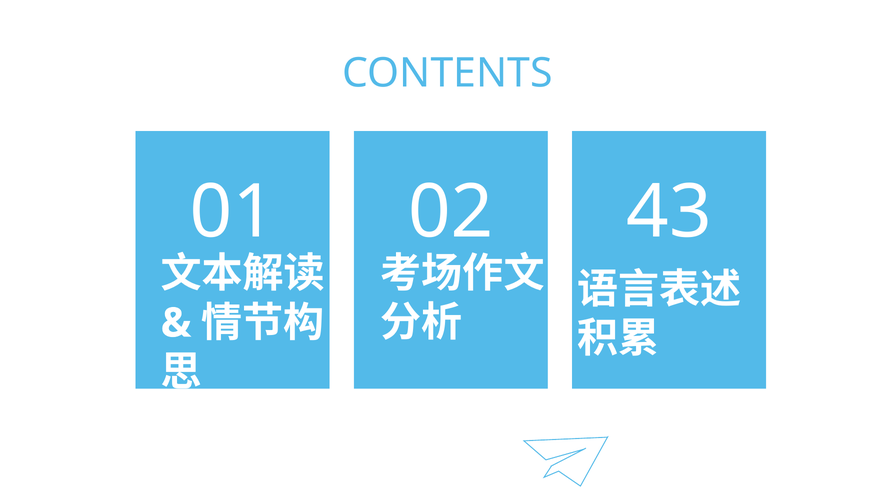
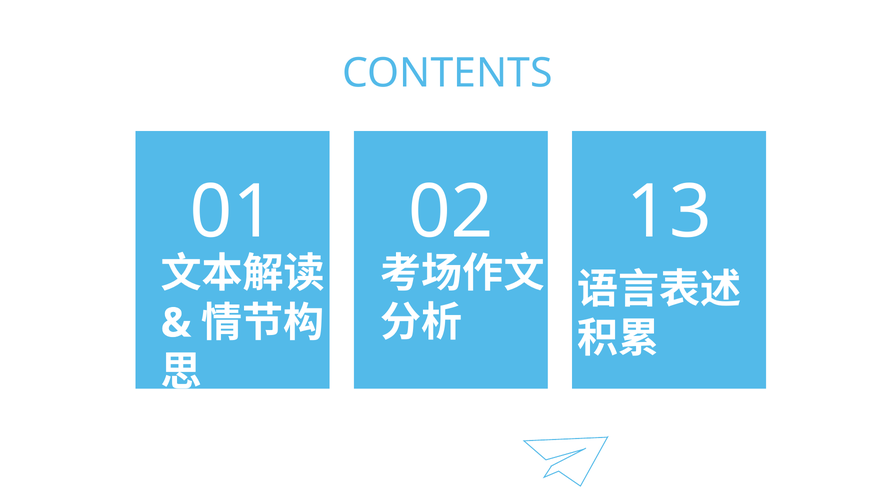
43: 43 -> 13
